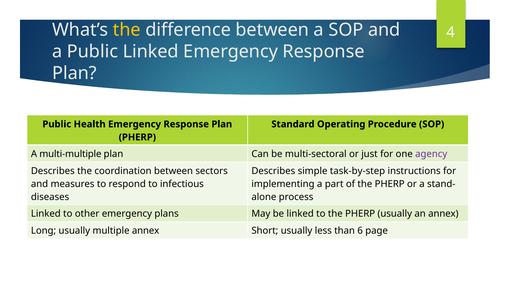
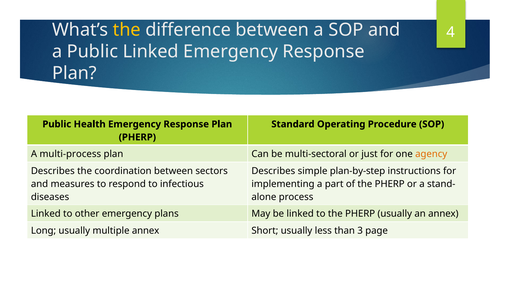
multi-multiple: multi-multiple -> multi-process
agency colour: purple -> orange
task-by-step: task-by-step -> plan-by-step
6: 6 -> 3
